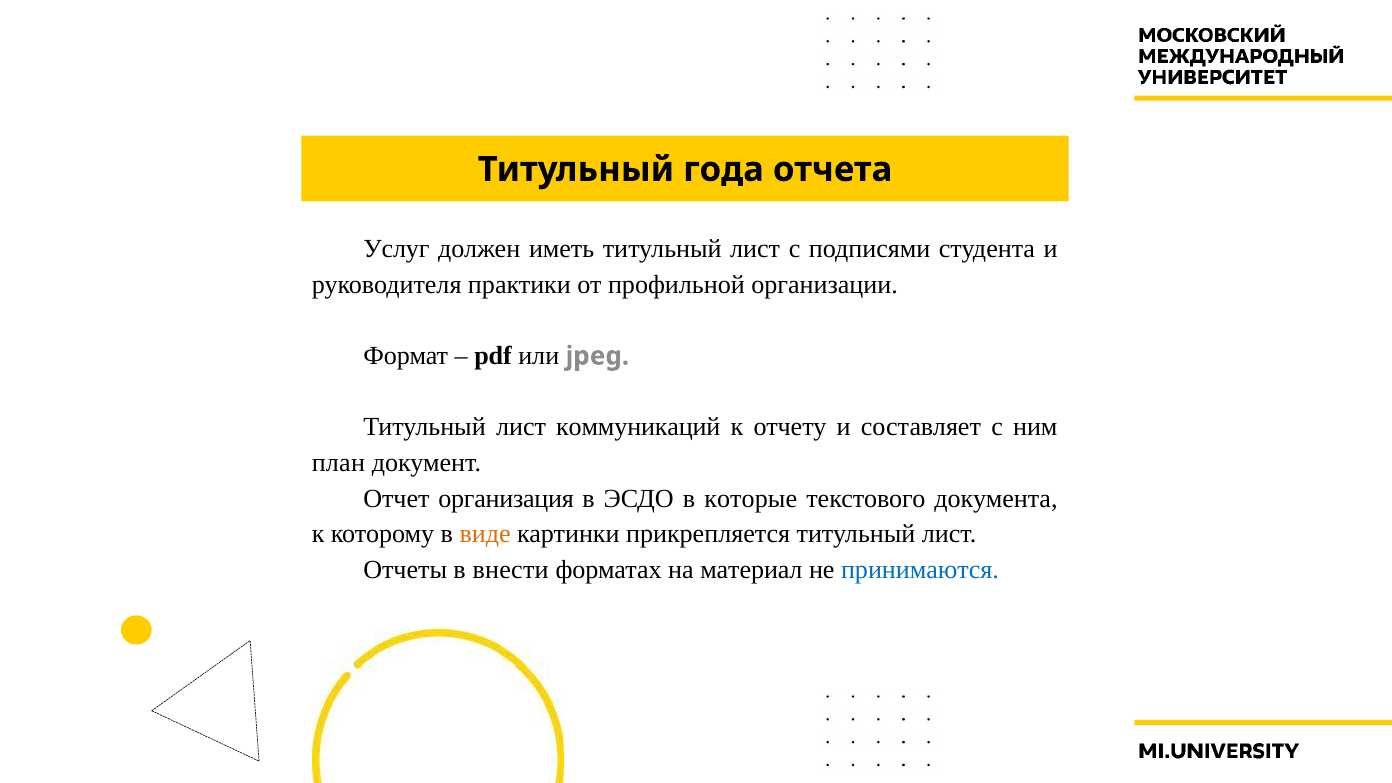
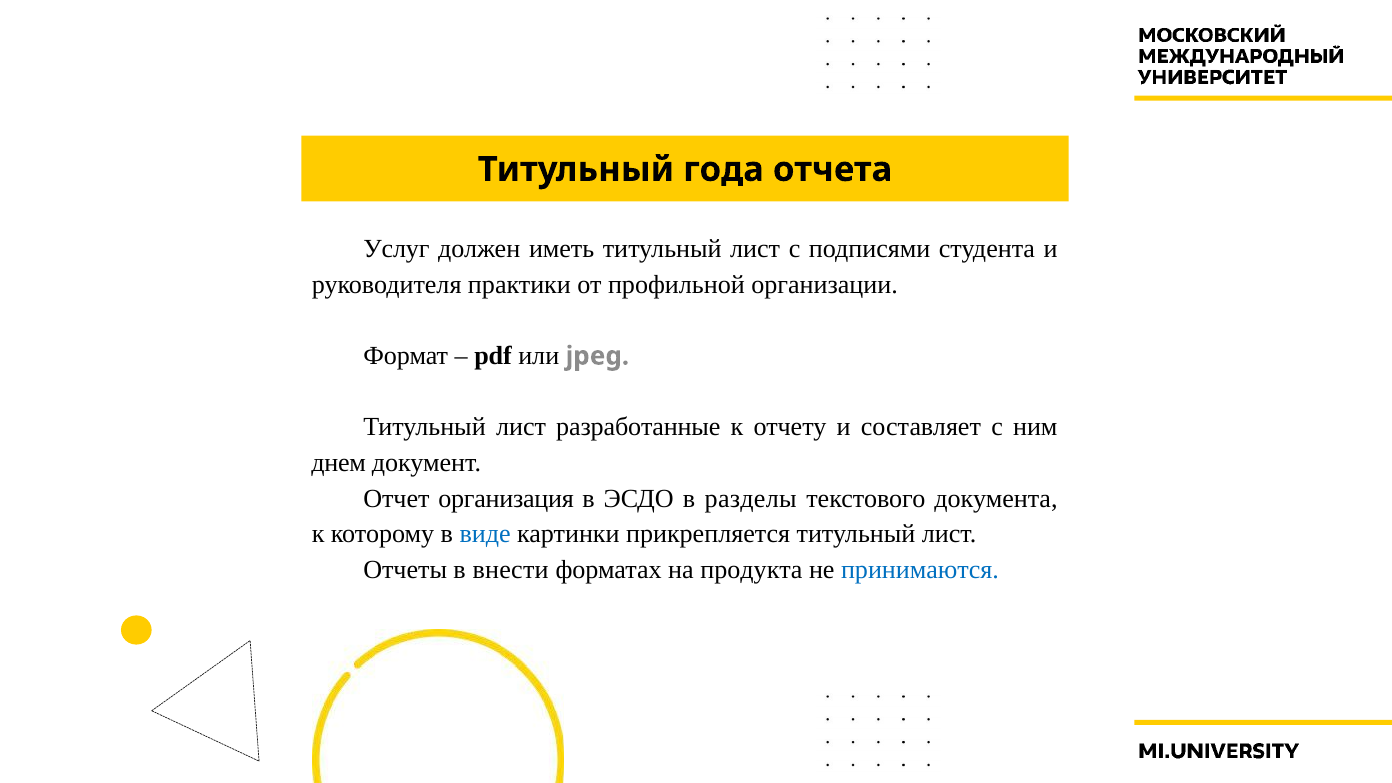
коммуникаций: коммуникаций -> разработанные
план: план -> днем
которые: которые -> разделы
виде colour: orange -> blue
материал: материал -> продукта
